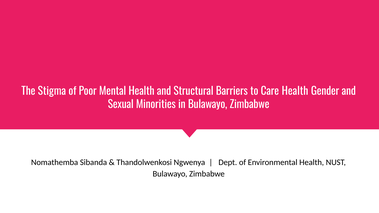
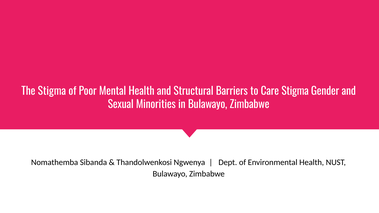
Care Health: Health -> Stigma
